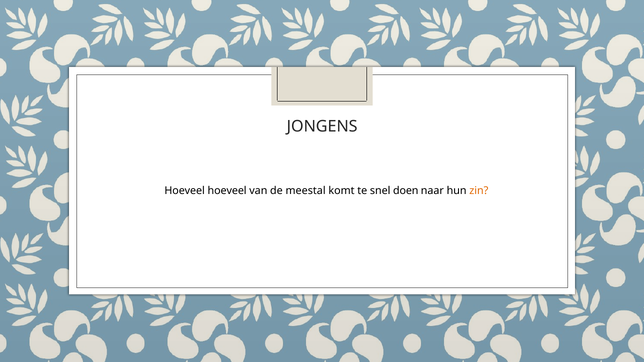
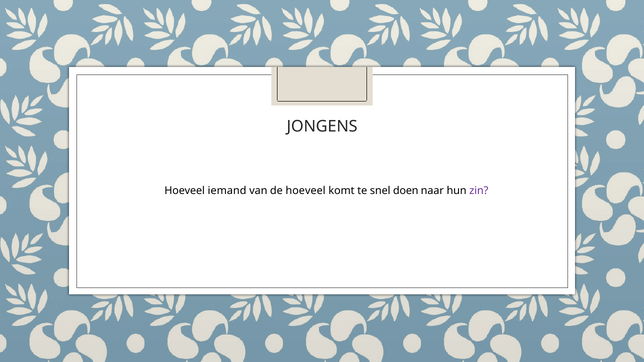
Hoeveel hoeveel: hoeveel -> iemand
de meestal: meestal -> hoeveel
zin colour: orange -> purple
